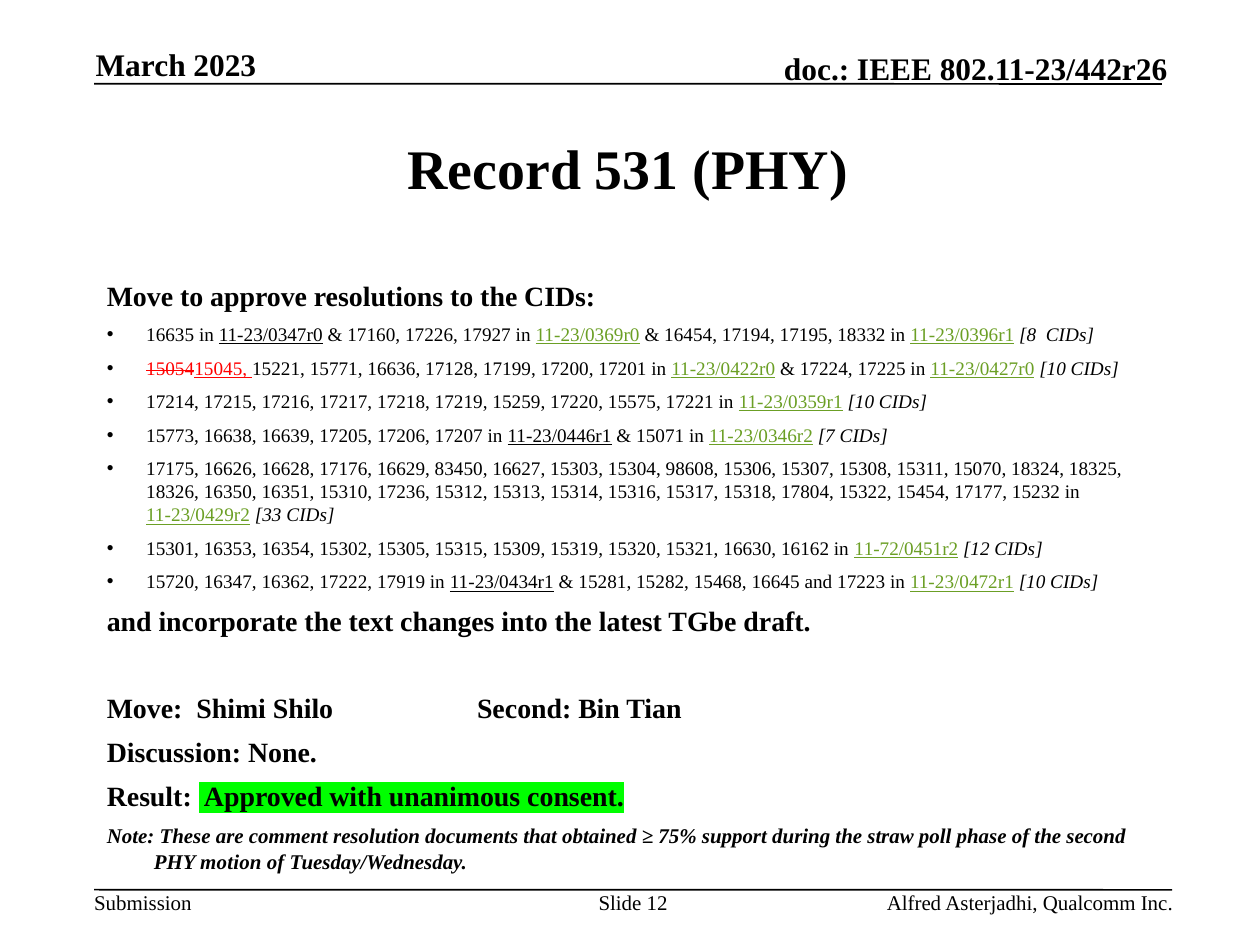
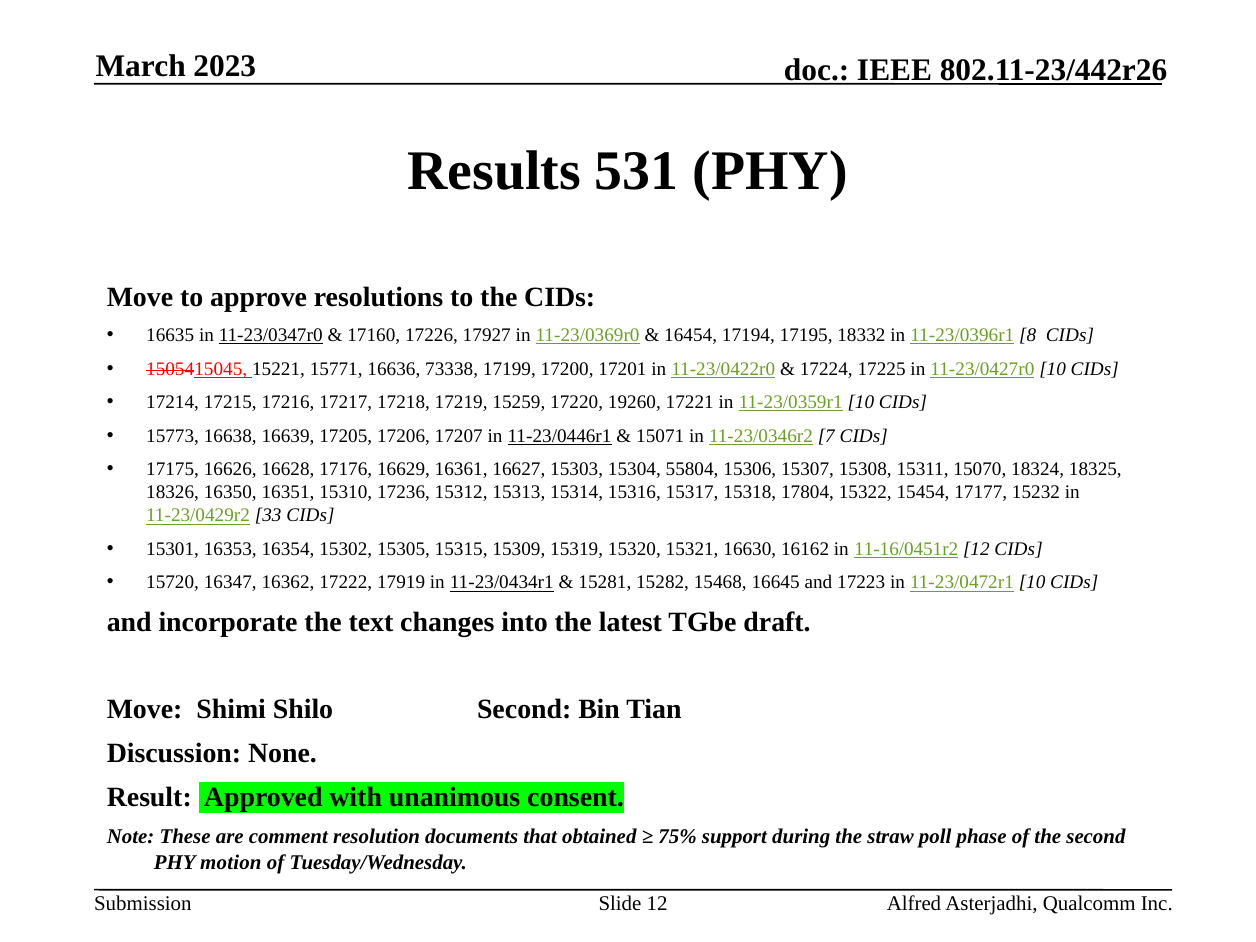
Record: Record -> Results
17128: 17128 -> 73338
15575: 15575 -> 19260
83450: 83450 -> 16361
98608: 98608 -> 55804
11-72/0451r2: 11-72/0451r2 -> 11-16/0451r2
